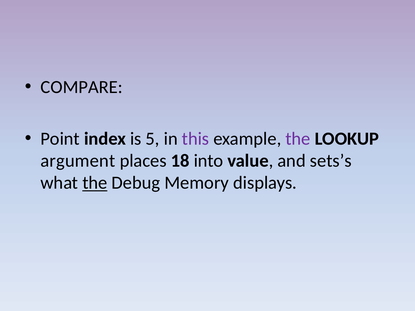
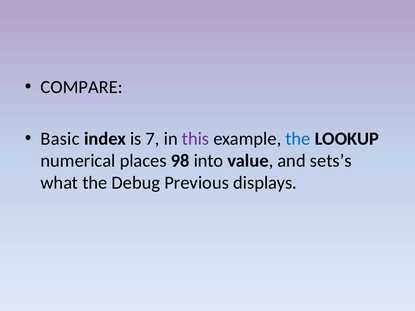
Point: Point -> Basic
5: 5 -> 7
the at (298, 139) colour: purple -> blue
argument: argument -> numerical
18: 18 -> 98
the at (95, 183) underline: present -> none
Memory: Memory -> Previous
